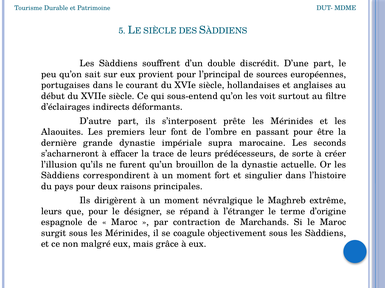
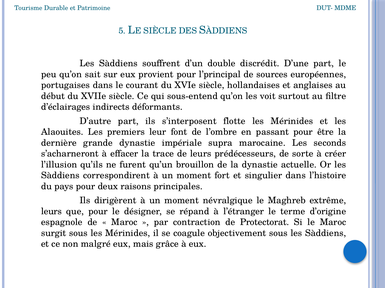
prête: prête -> flotte
Marchands: Marchands -> Protectorat
